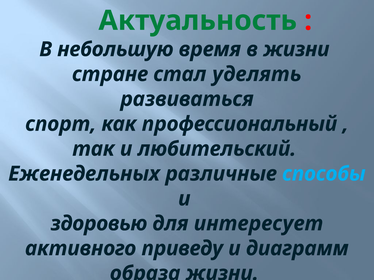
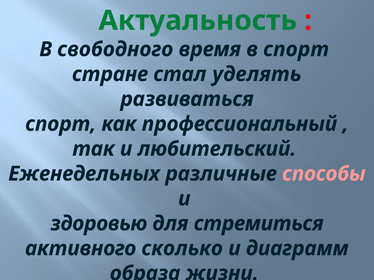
небольшую: небольшую -> свободного
в жизни: жизни -> спорт
способы colour: light blue -> pink
интересует: интересует -> стремиться
приведу: приведу -> сколько
